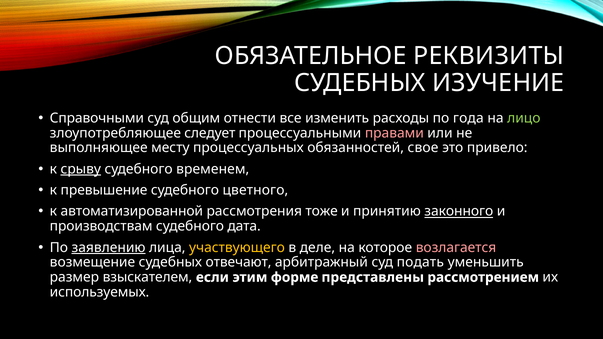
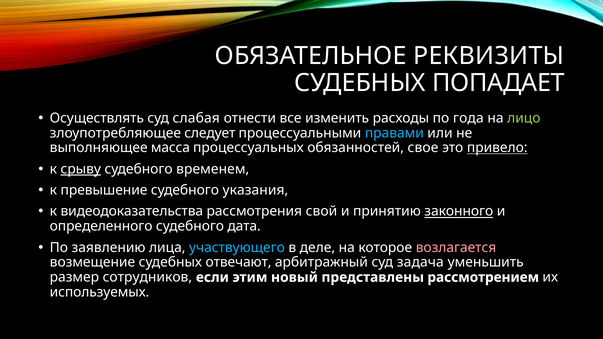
ИЗУЧЕНИЕ: ИЗУЧЕНИЕ -> ПОПАДАЕТ
Справочными: Справочными -> Осуществлять
общим: общим -> слабая
правами colour: pink -> light blue
месту: месту -> масса
привело underline: none -> present
цветного: цветного -> указания
автоматизированной: автоматизированной -> видеодоказательства
тоже: тоже -> свой
производствам: производствам -> определенного
заявлению underline: present -> none
участвующего colour: yellow -> light blue
подать: подать -> задача
взыскателем: взыскателем -> сотрудников
форме: форме -> новый
